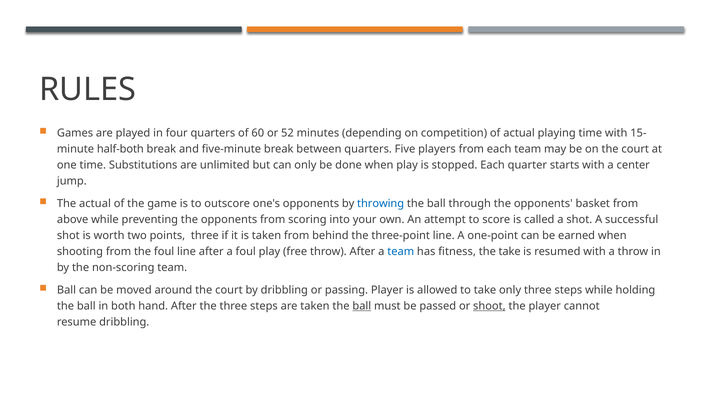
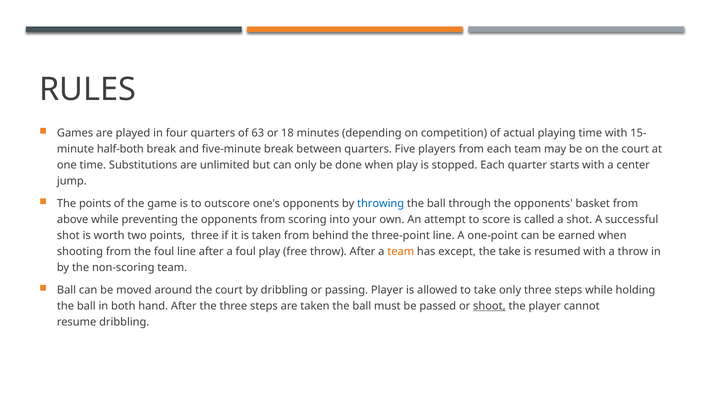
60: 60 -> 63
52: 52 -> 18
The actual: actual -> points
team at (401, 252) colour: blue -> orange
fitness: fitness -> except
ball at (362, 306) underline: present -> none
